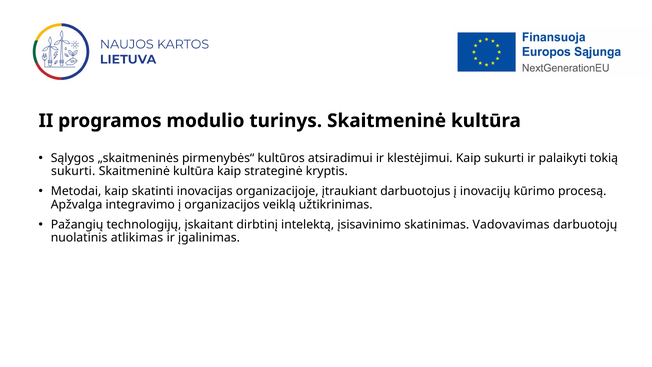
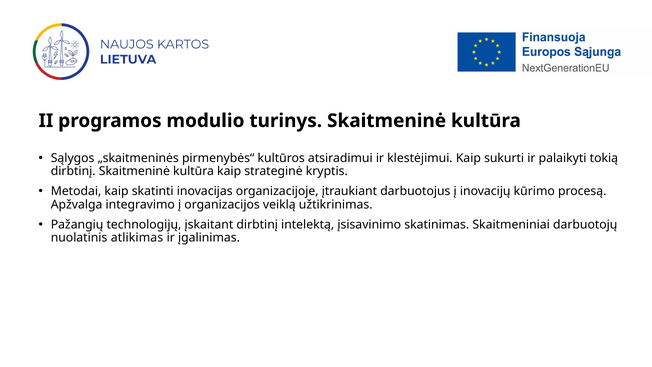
sukurti at (73, 171): sukurti -> dirbtinį
Vadovavimas: Vadovavimas -> Skaitmeniniai
